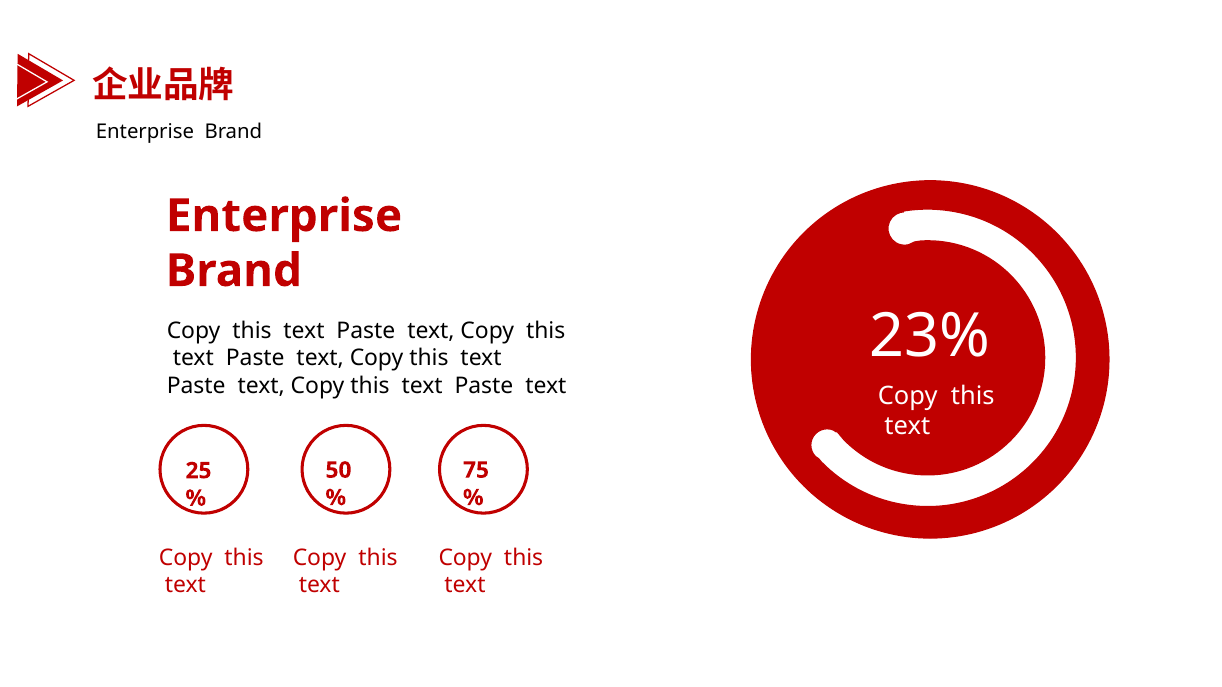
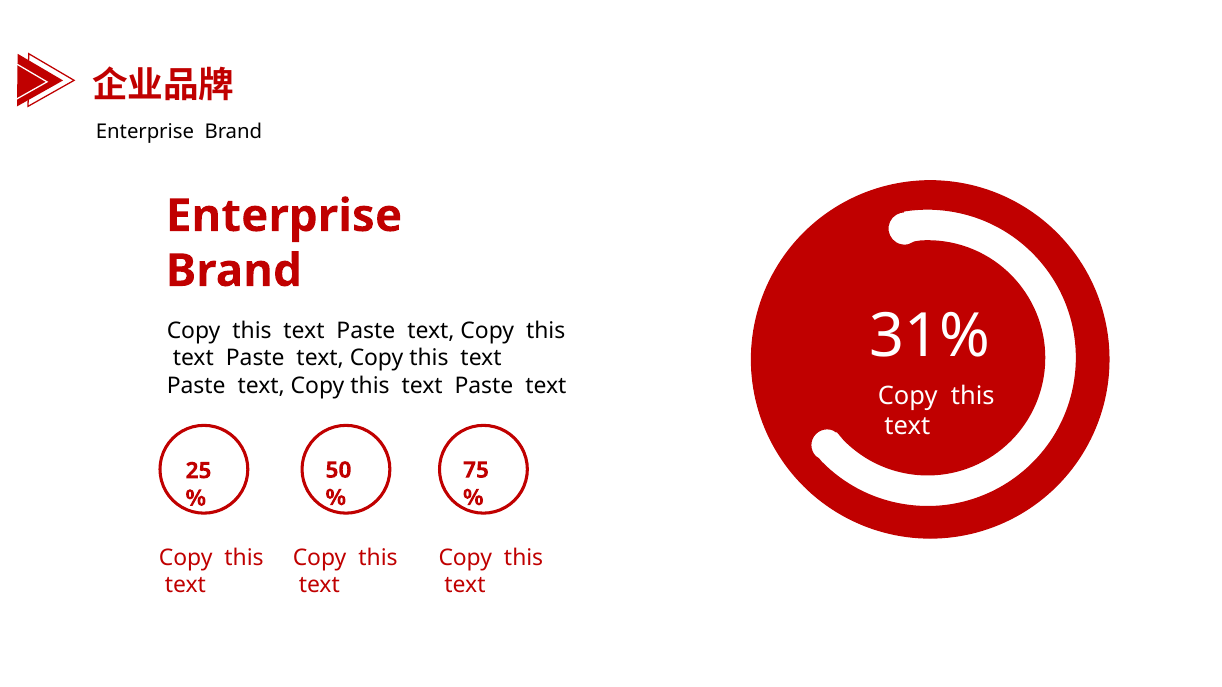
23%: 23% -> 31%
